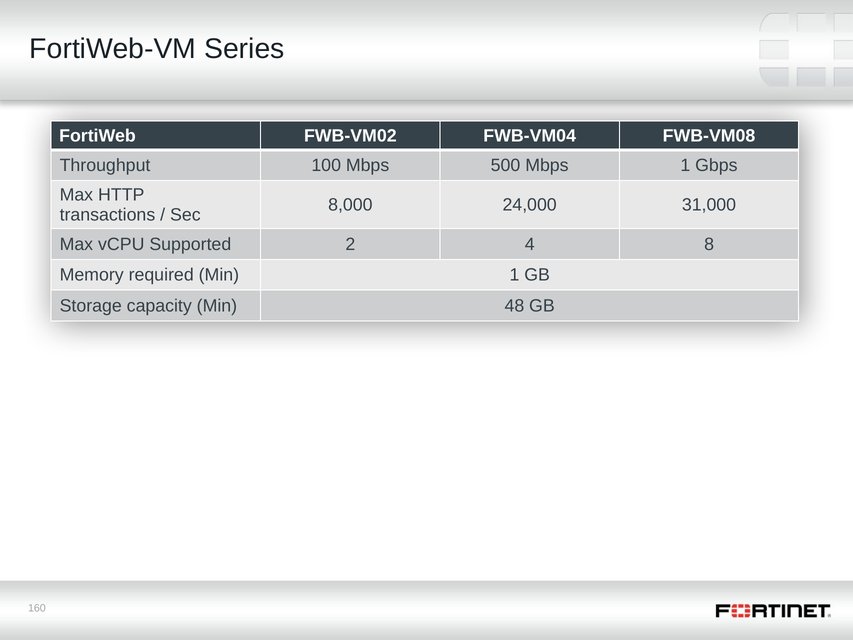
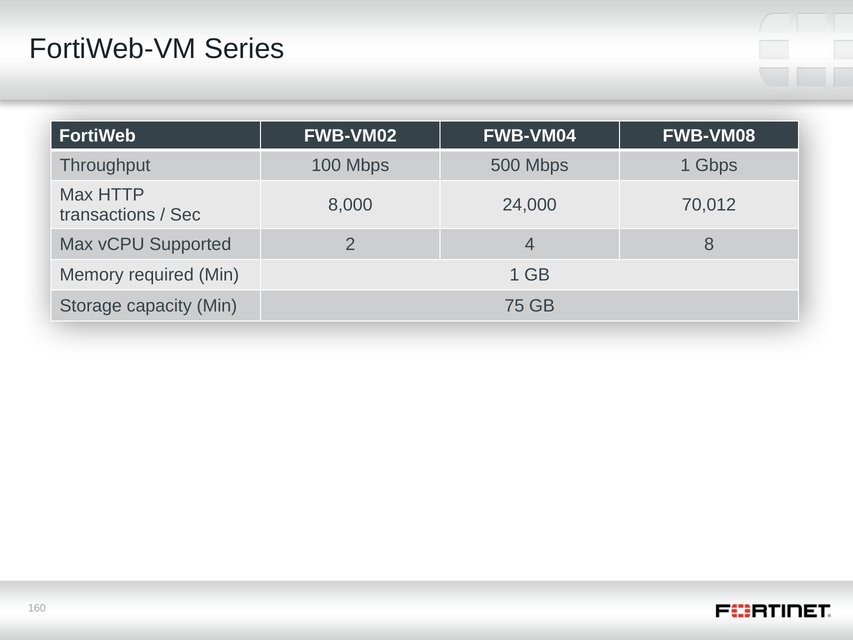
31,000: 31,000 -> 70,012
48: 48 -> 75
